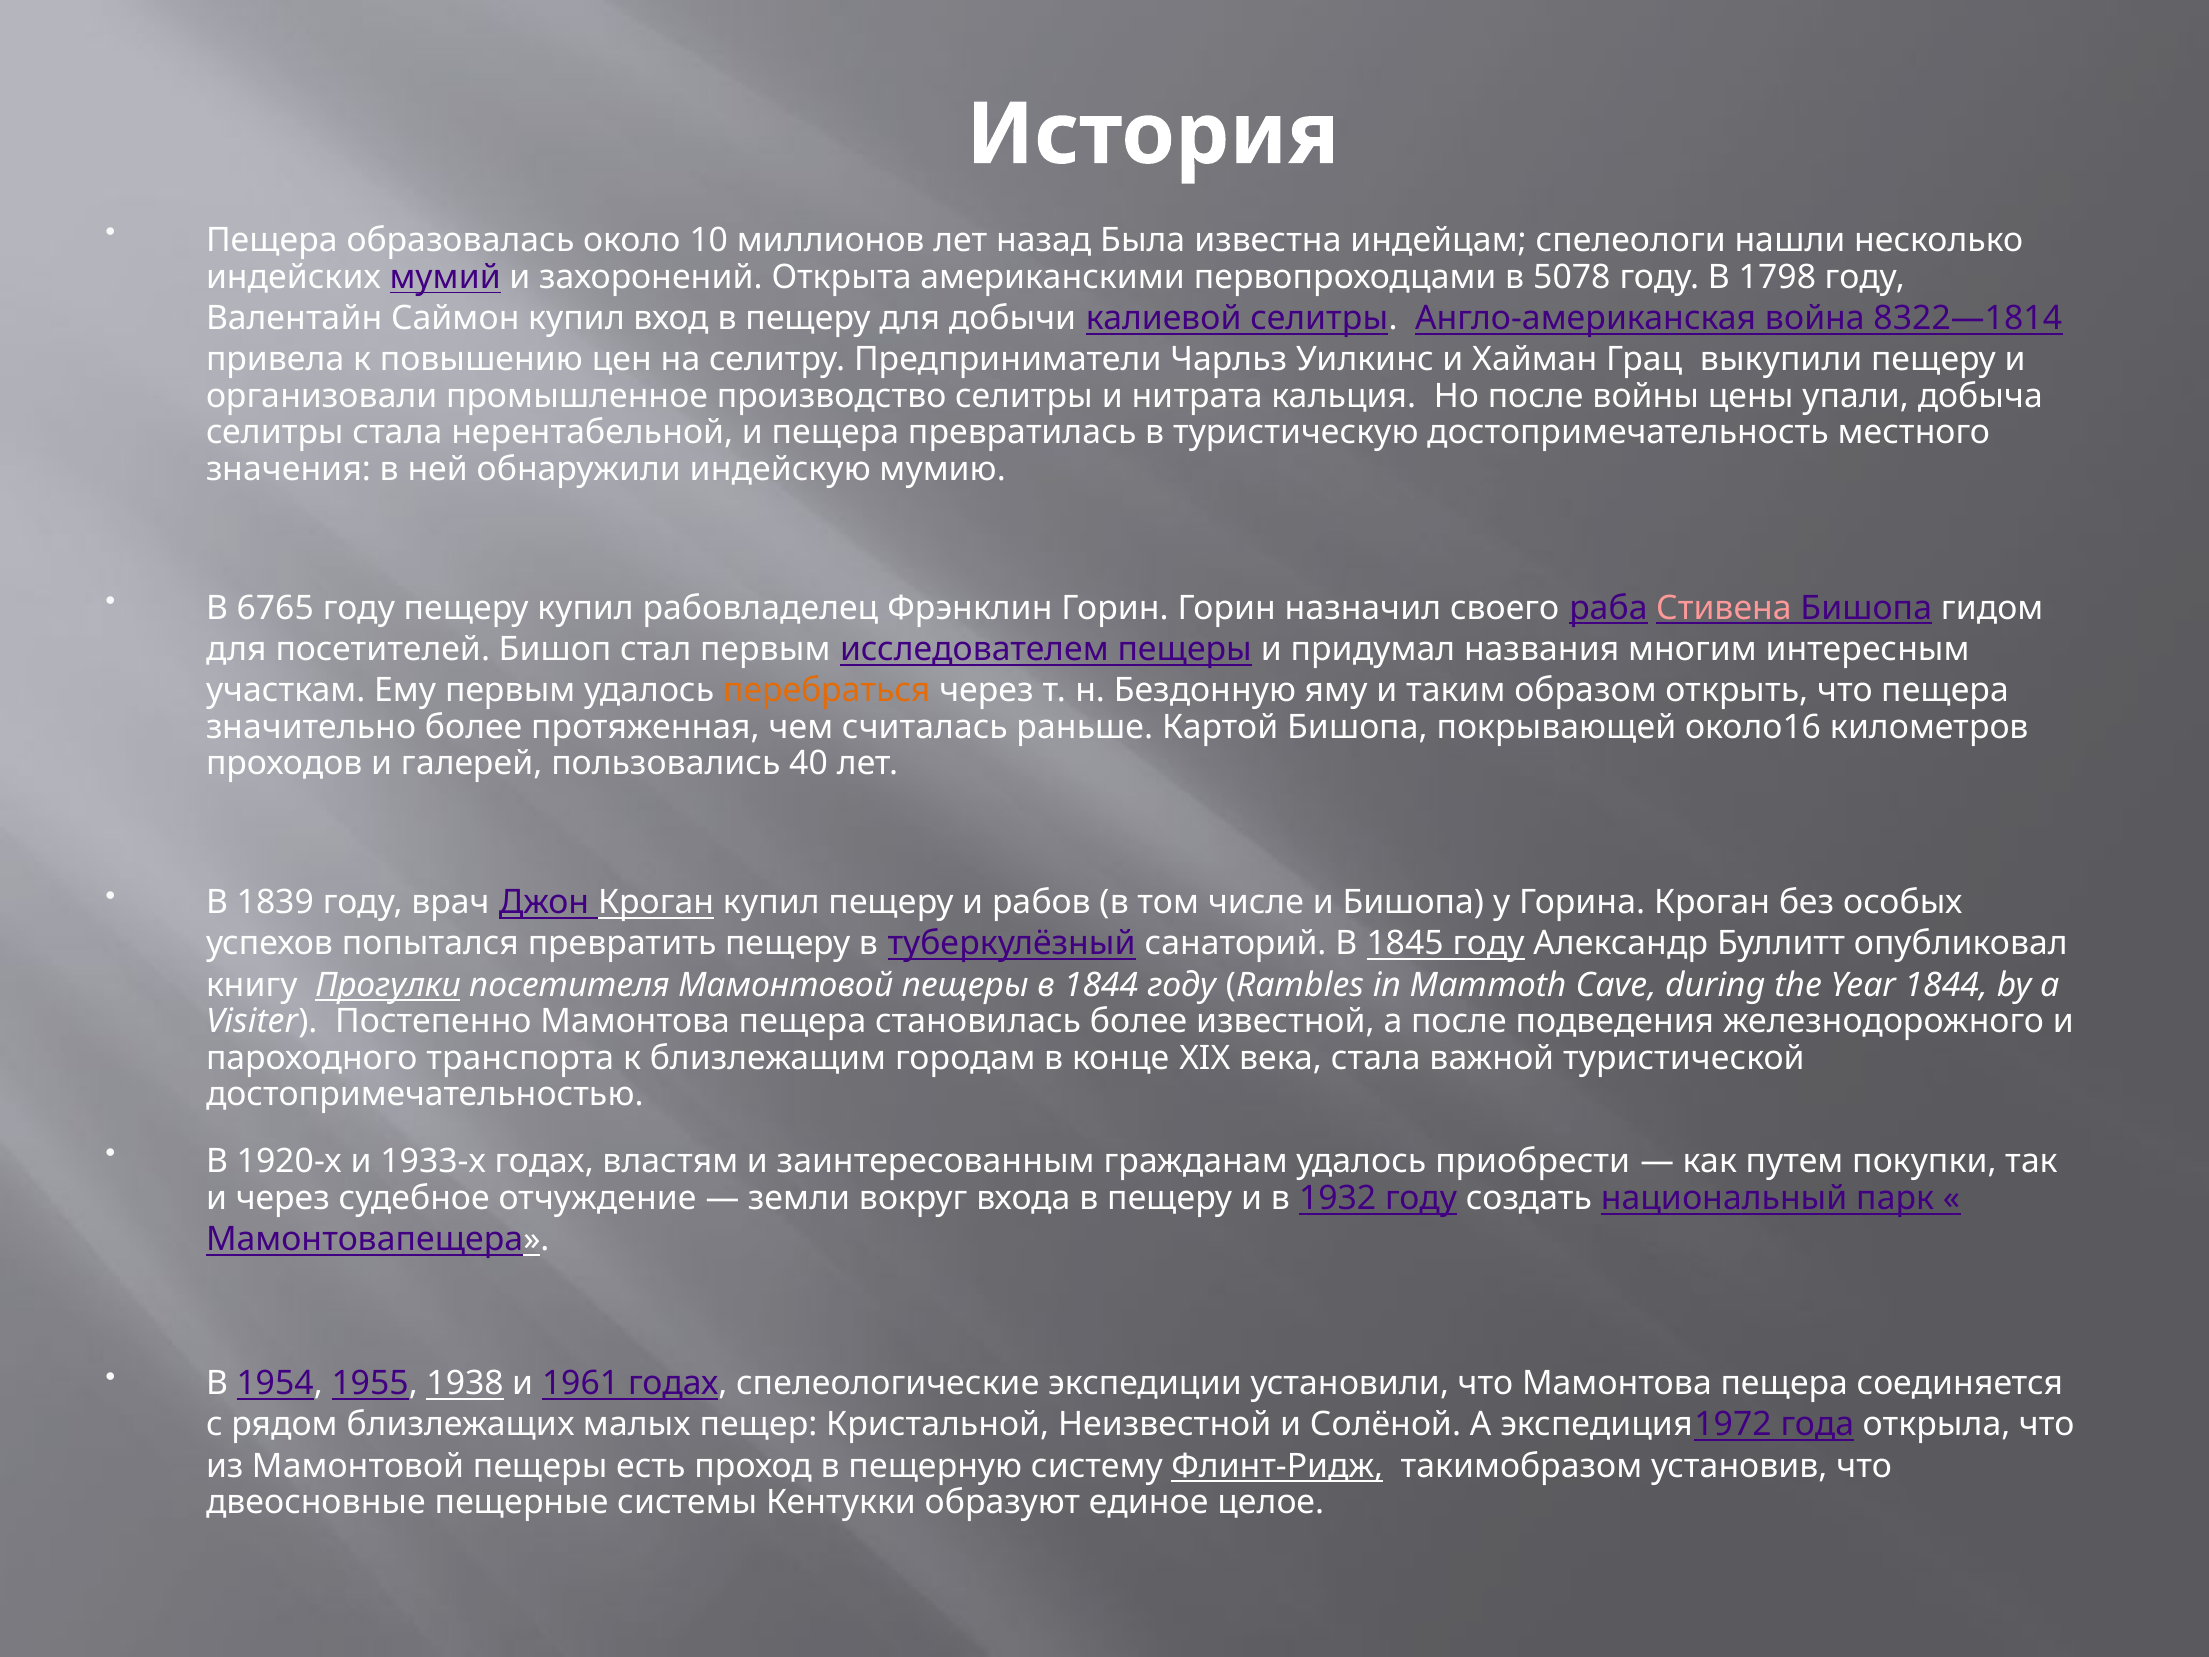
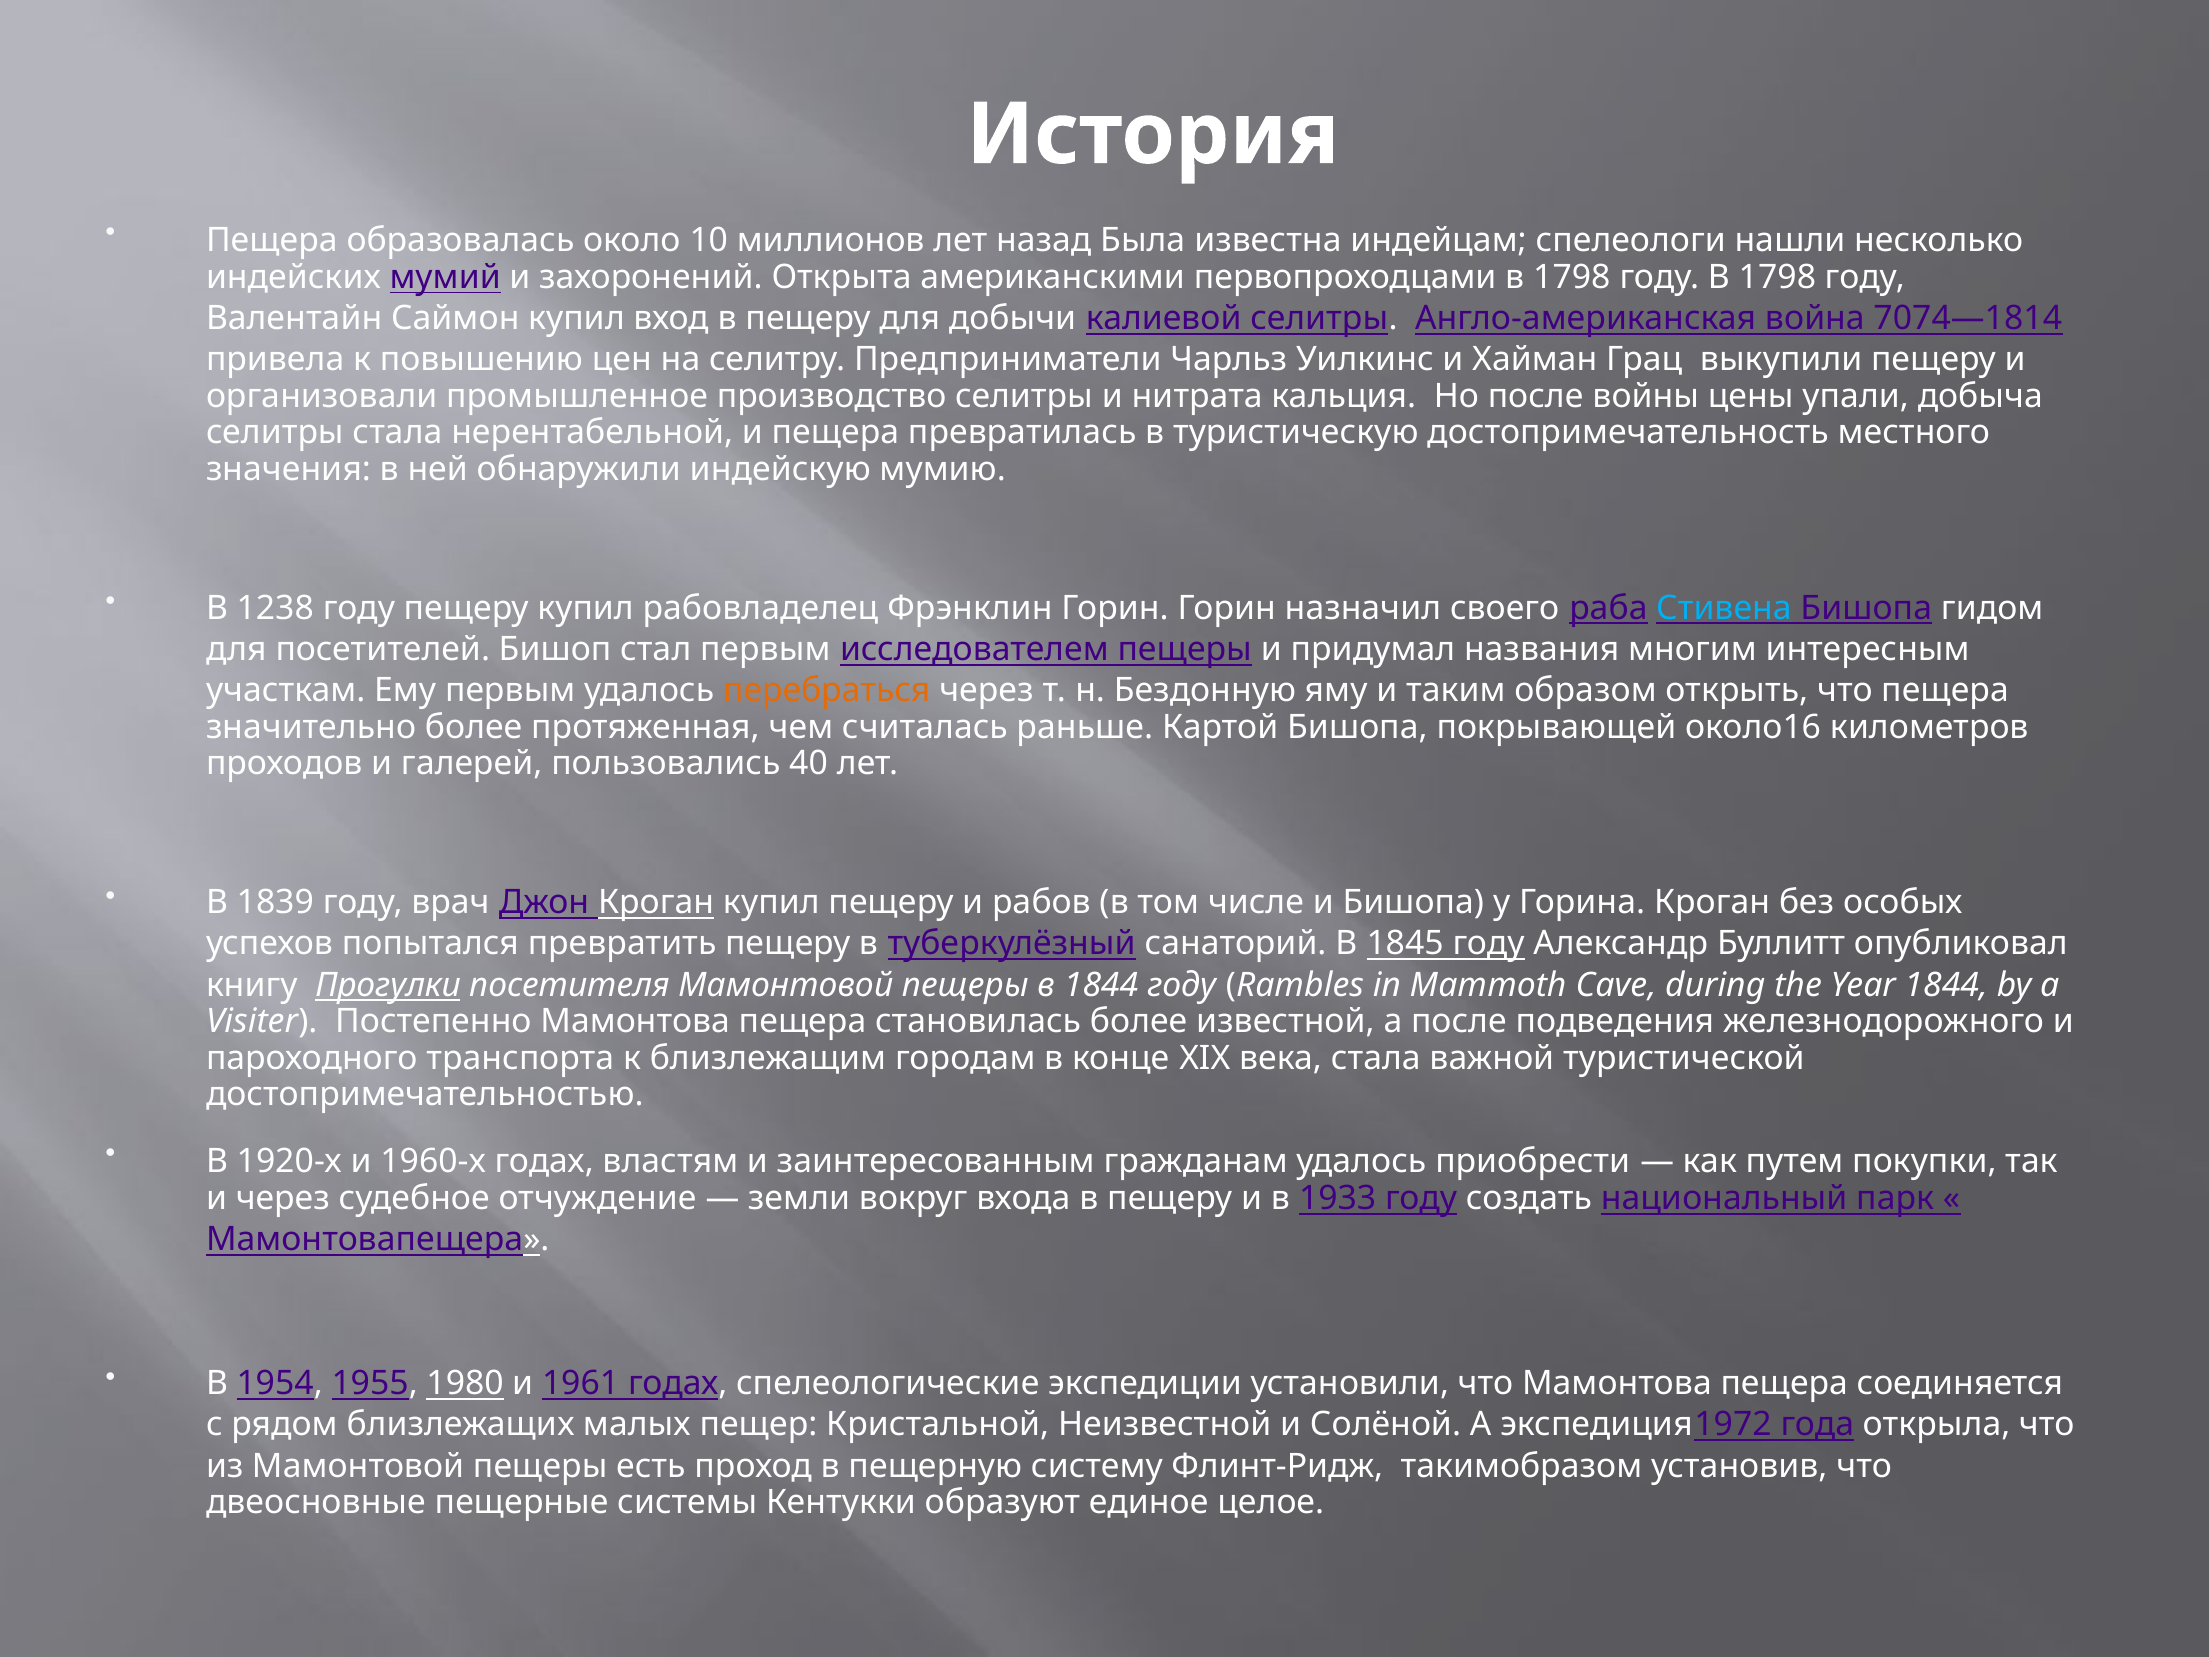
первопроходцами в 5078: 5078 -> 1798
8322—1814: 8322—1814 -> 7074—1814
6765: 6765 -> 1238
Стивена colour: pink -> light blue
1933-х: 1933-х -> 1960-х
1932: 1932 -> 1933
1938: 1938 -> 1980
Флинт-Ридж underline: present -> none
